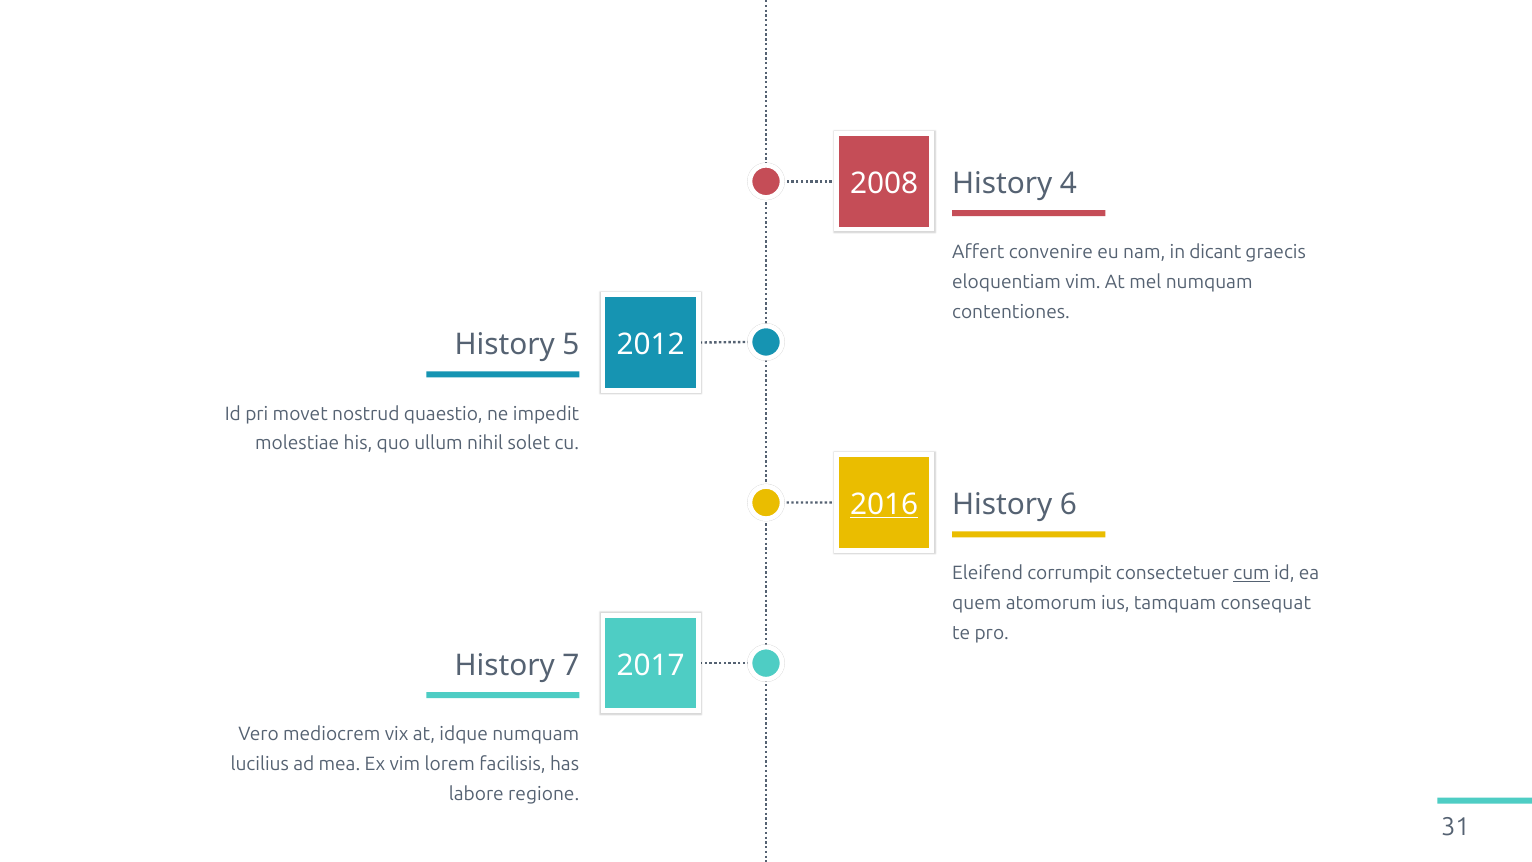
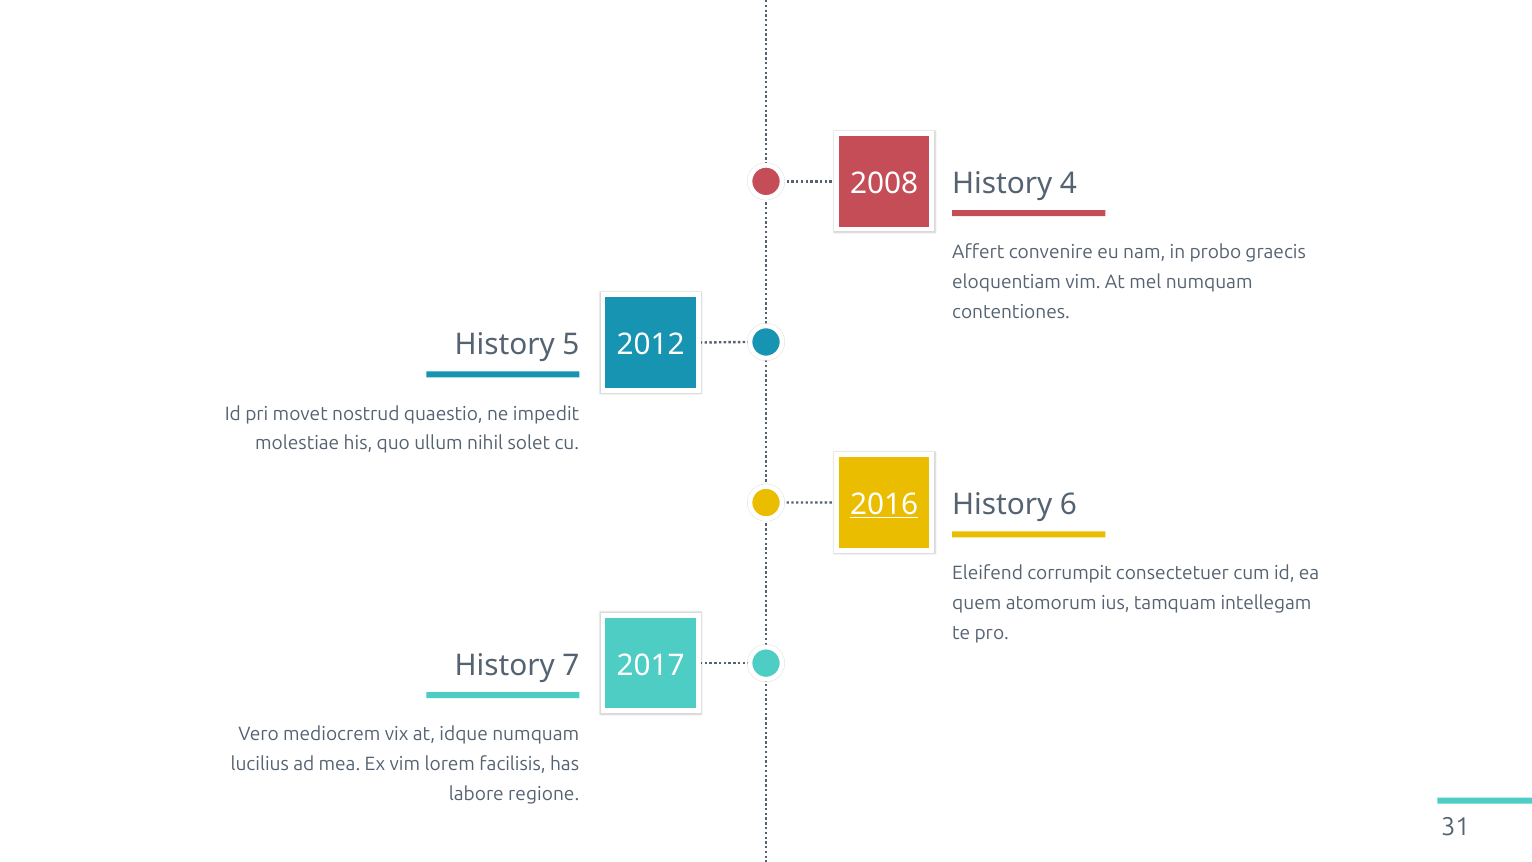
dicant: dicant -> probo
cum underline: present -> none
consequat: consequat -> intellegam
